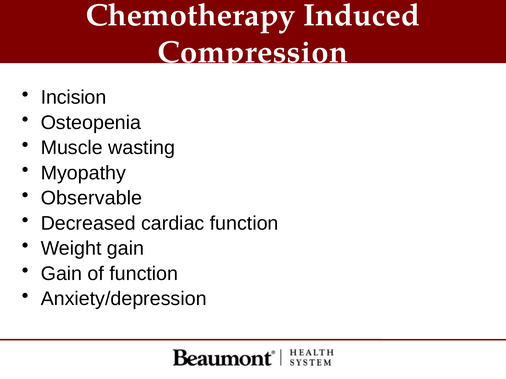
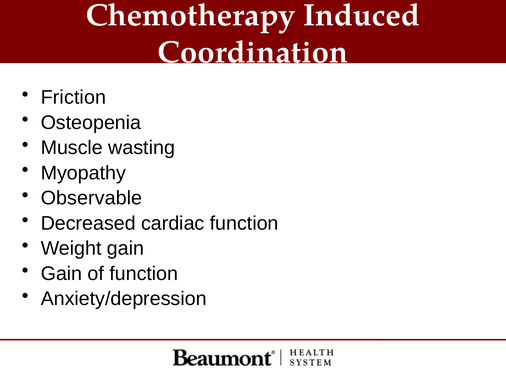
Compression: Compression -> Coordination
Incision: Incision -> Friction
